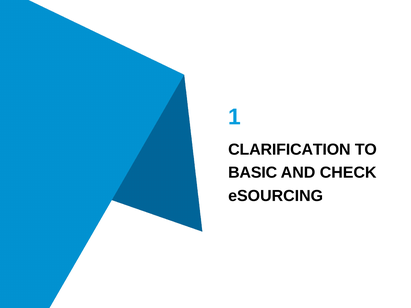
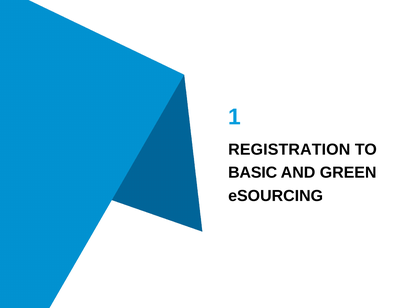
CLARIFICATION: CLARIFICATION -> REGISTRATION
CHECK: CHECK -> GREEN
